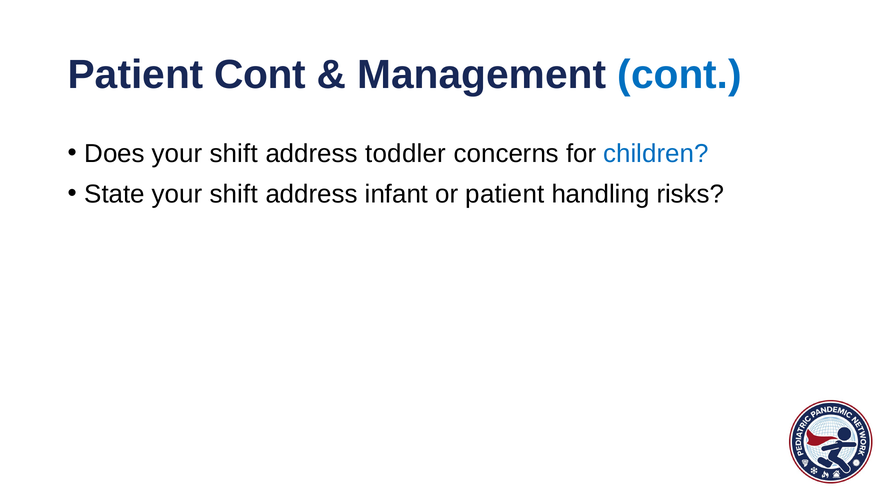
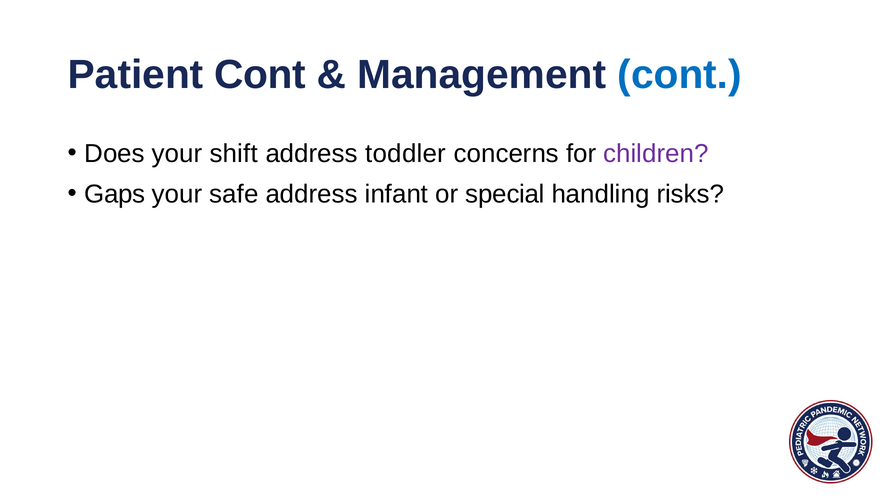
children colour: blue -> purple
State: State -> Gaps
shift at (234, 194): shift -> safe
or patient: patient -> special
